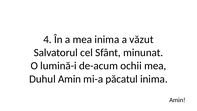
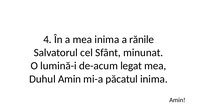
văzut: văzut -> rănile
ochii: ochii -> legat
